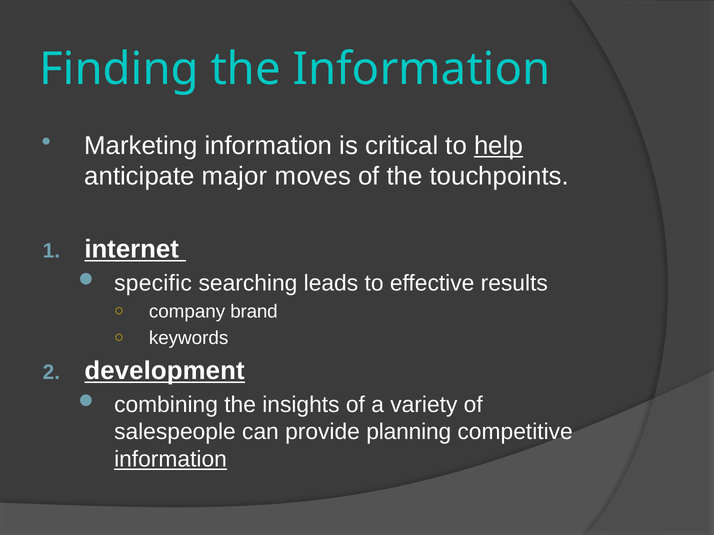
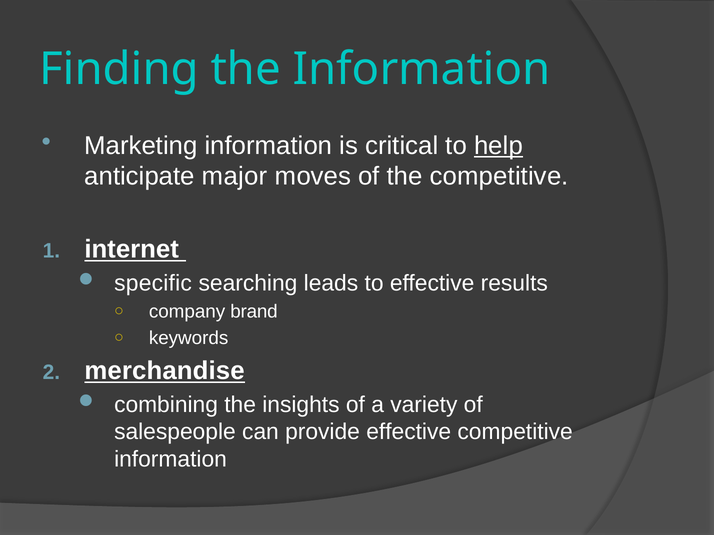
the touchpoints: touchpoints -> competitive
development: development -> merchandise
provide planning: planning -> effective
information at (170, 460) underline: present -> none
